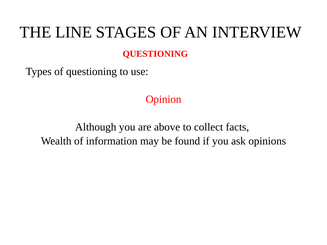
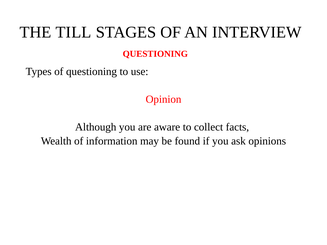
LINE: LINE -> TILL
above: above -> aware
